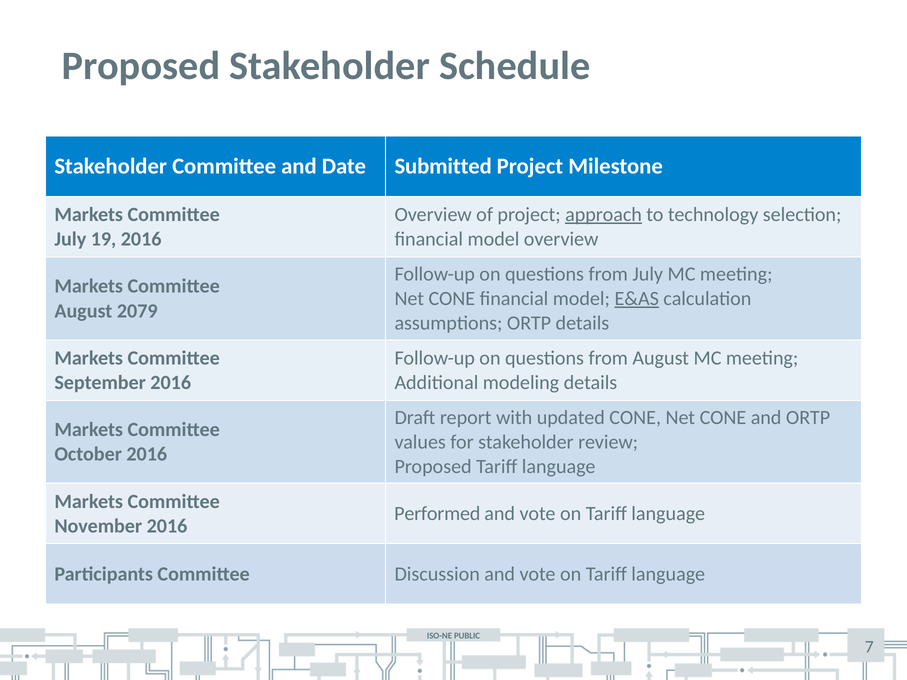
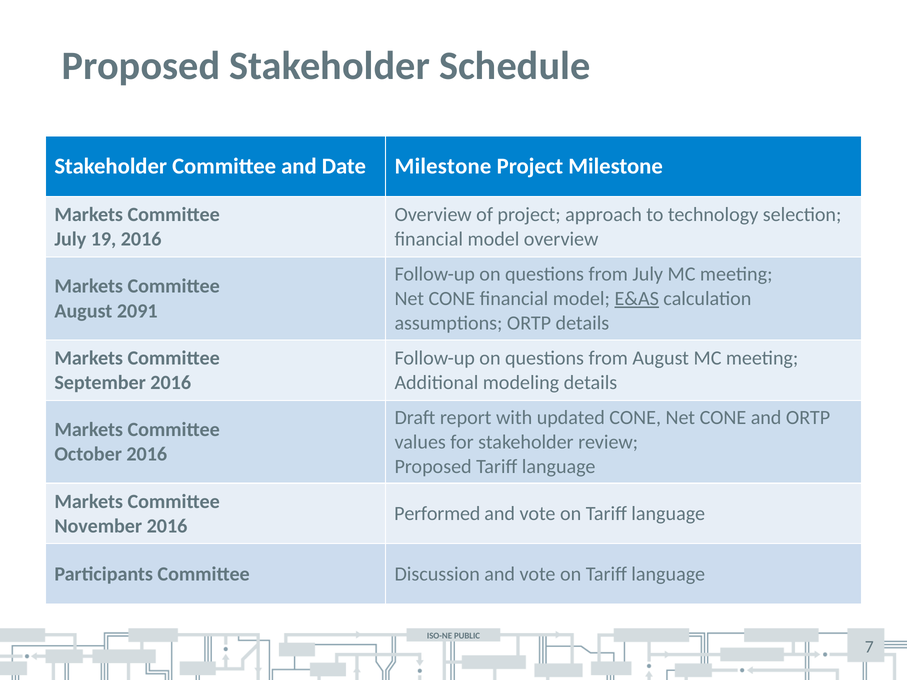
Date Submitted: Submitted -> Milestone
approach underline: present -> none
2079: 2079 -> 2091
